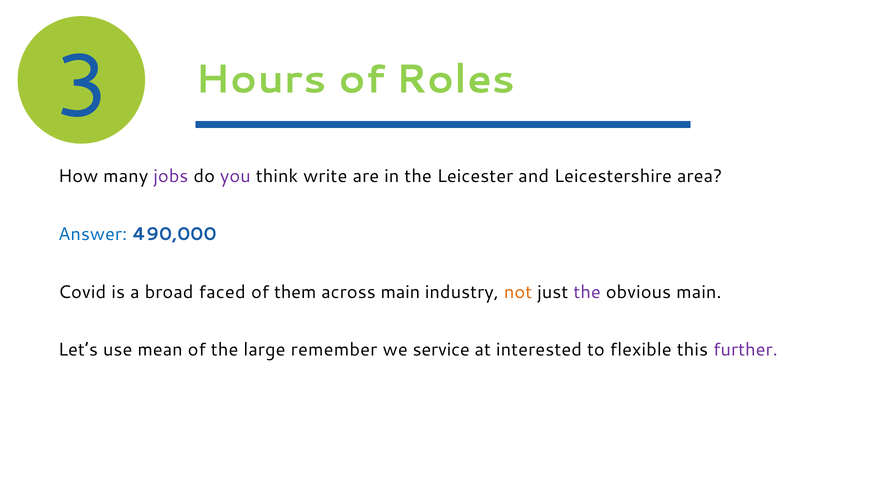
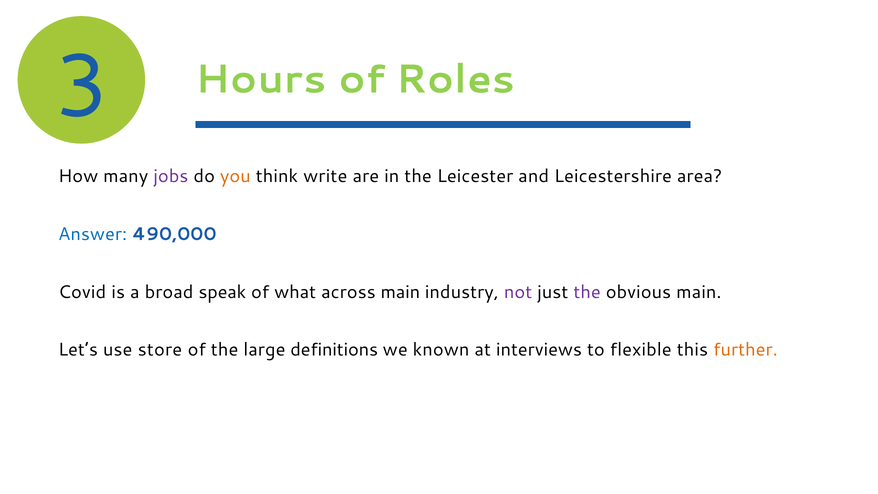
you colour: purple -> orange
faced: faced -> speak
them: them -> what
not colour: orange -> purple
mean: mean -> store
remember: remember -> definitions
service: service -> known
interested: interested -> interviews
further colour: purple -> orange
